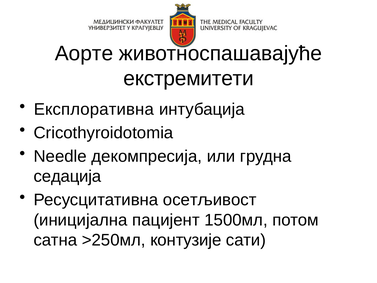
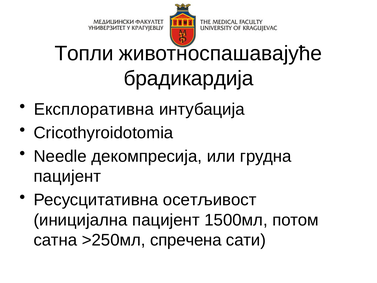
Аорте: Аорте -> Топли
екстремитети: екстремитети -> брадикардија
седација at (67, 176): седација -> пацијент
контузије: контузије -> спречена
